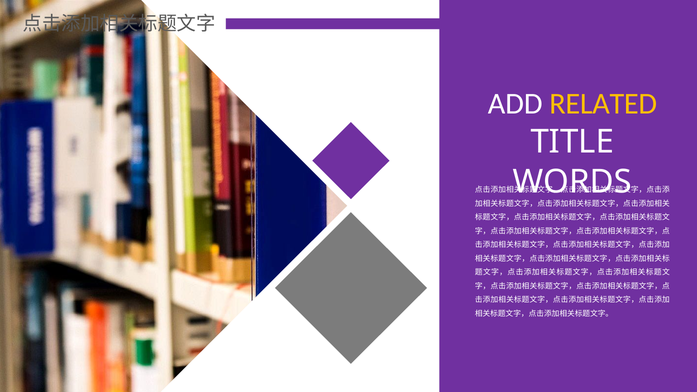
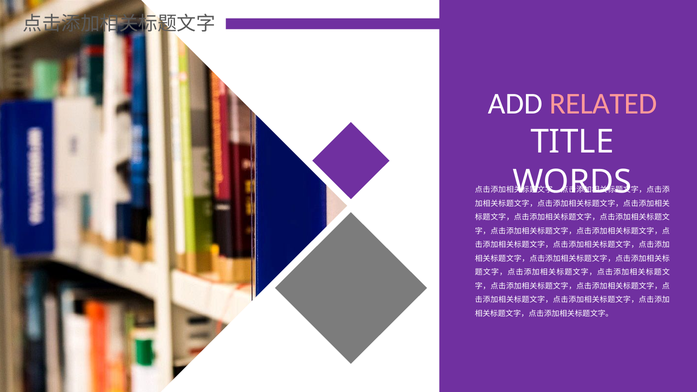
RELATED colour: yellow -> pink
